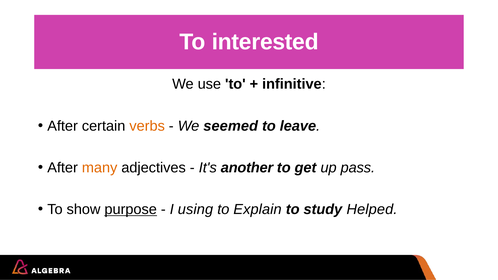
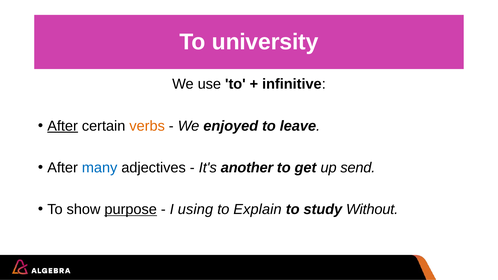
interested: interested -> university
After at (63, 126) underline: none -> present
seemed: seemed -> enjoyed
many colour: orange -> blue
pass: pass -> send
Helped: Helped -> Without
